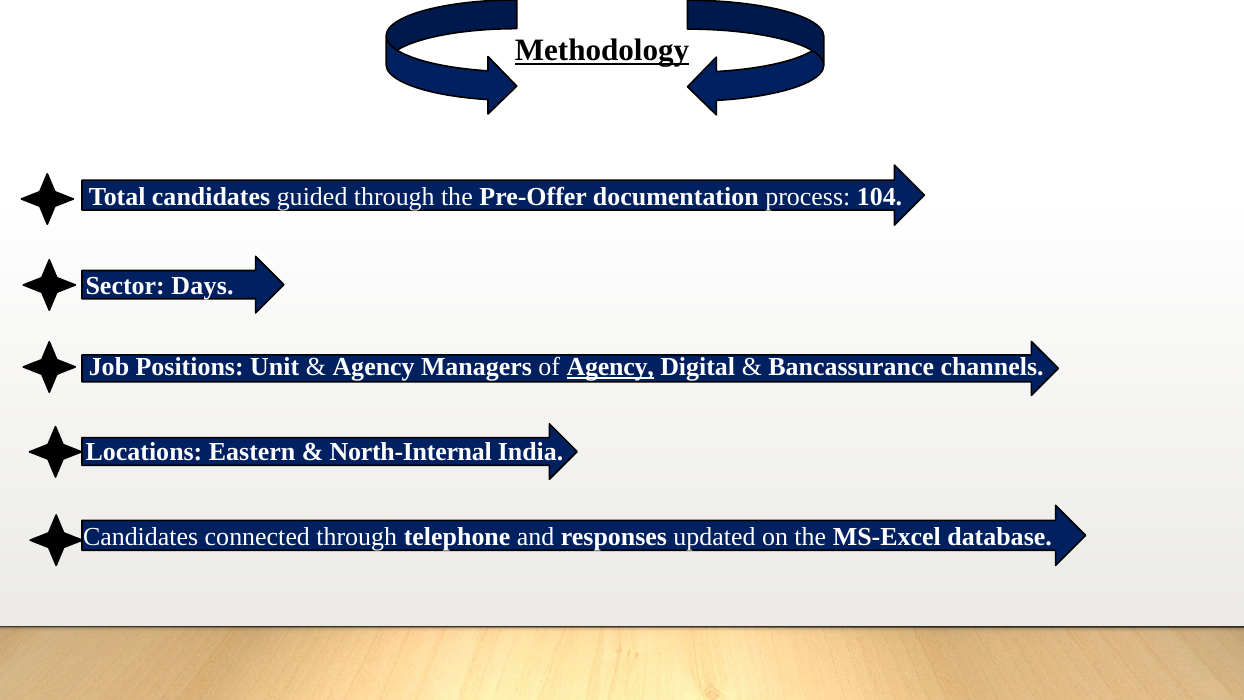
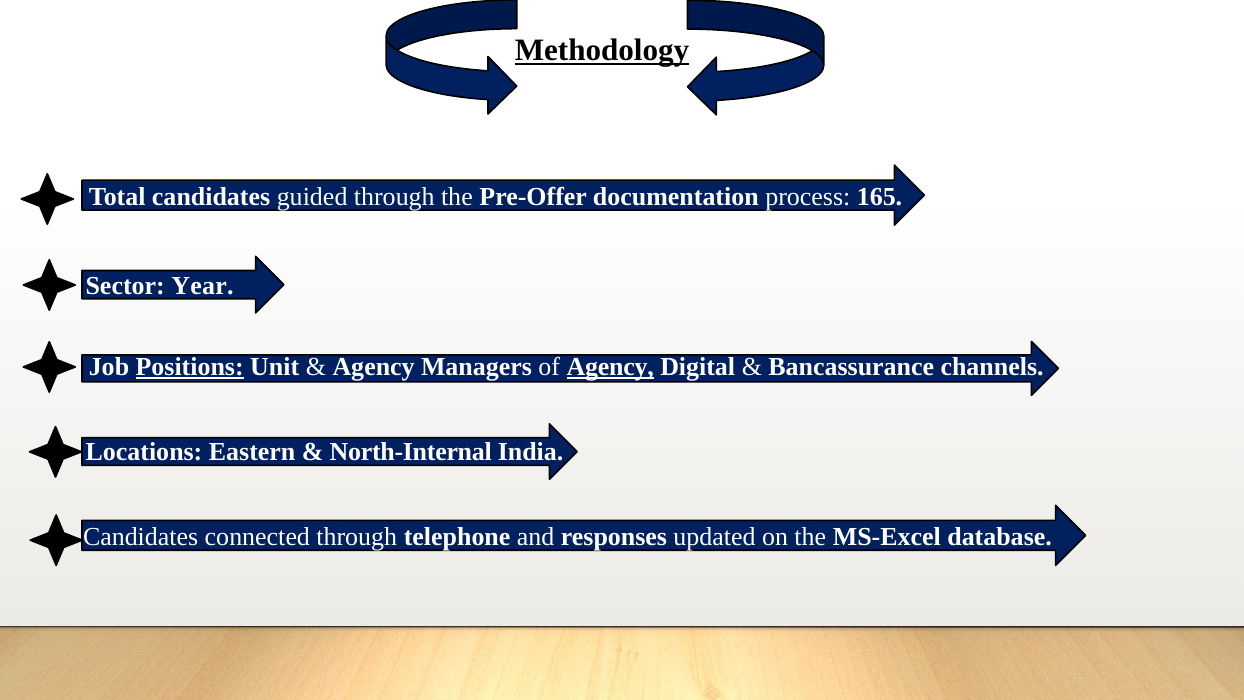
104: 104 -> 165
Days: Days -> Year
Positions underline: none -> present
